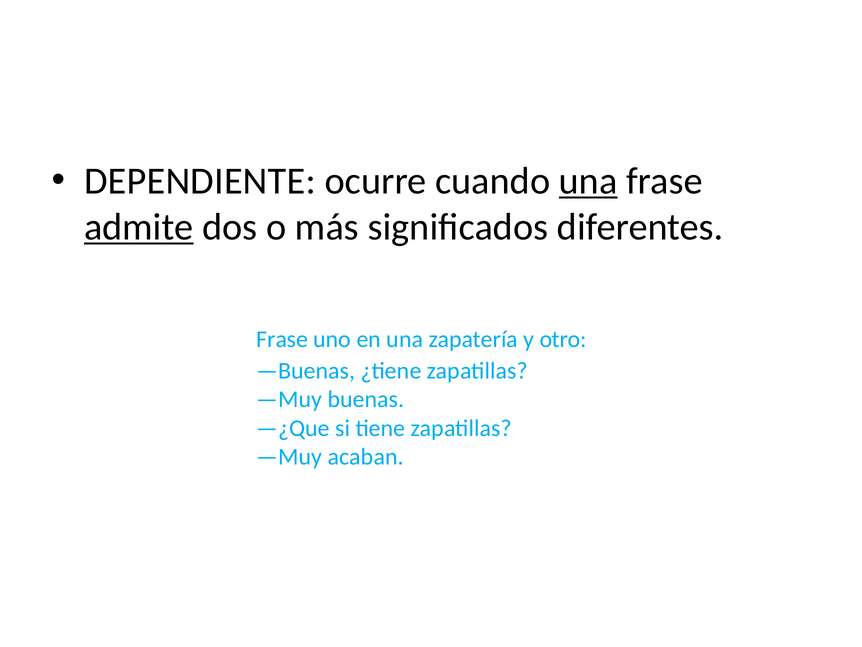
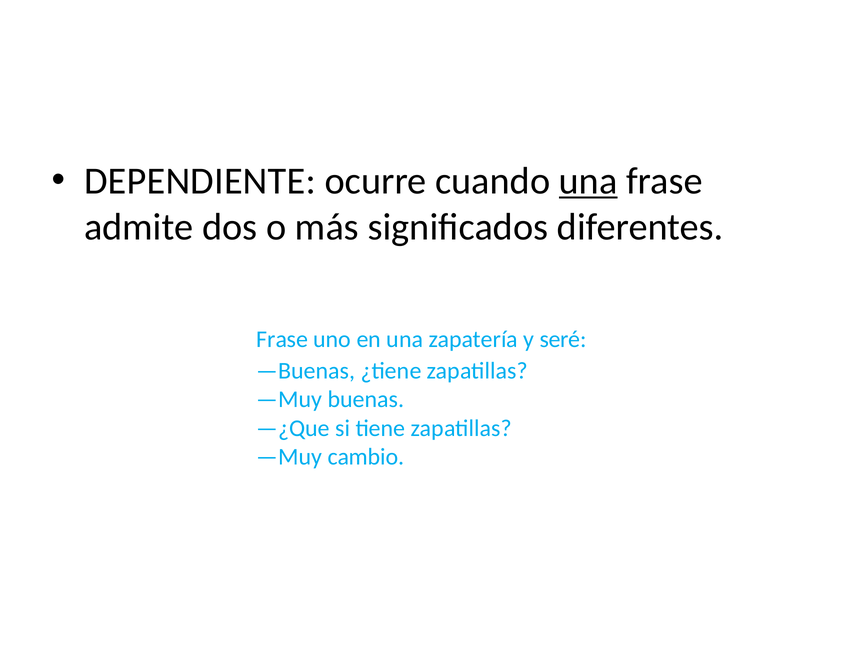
admite underline: present -> none
otro: otro -> seré
acaban: acaban -> cambio
